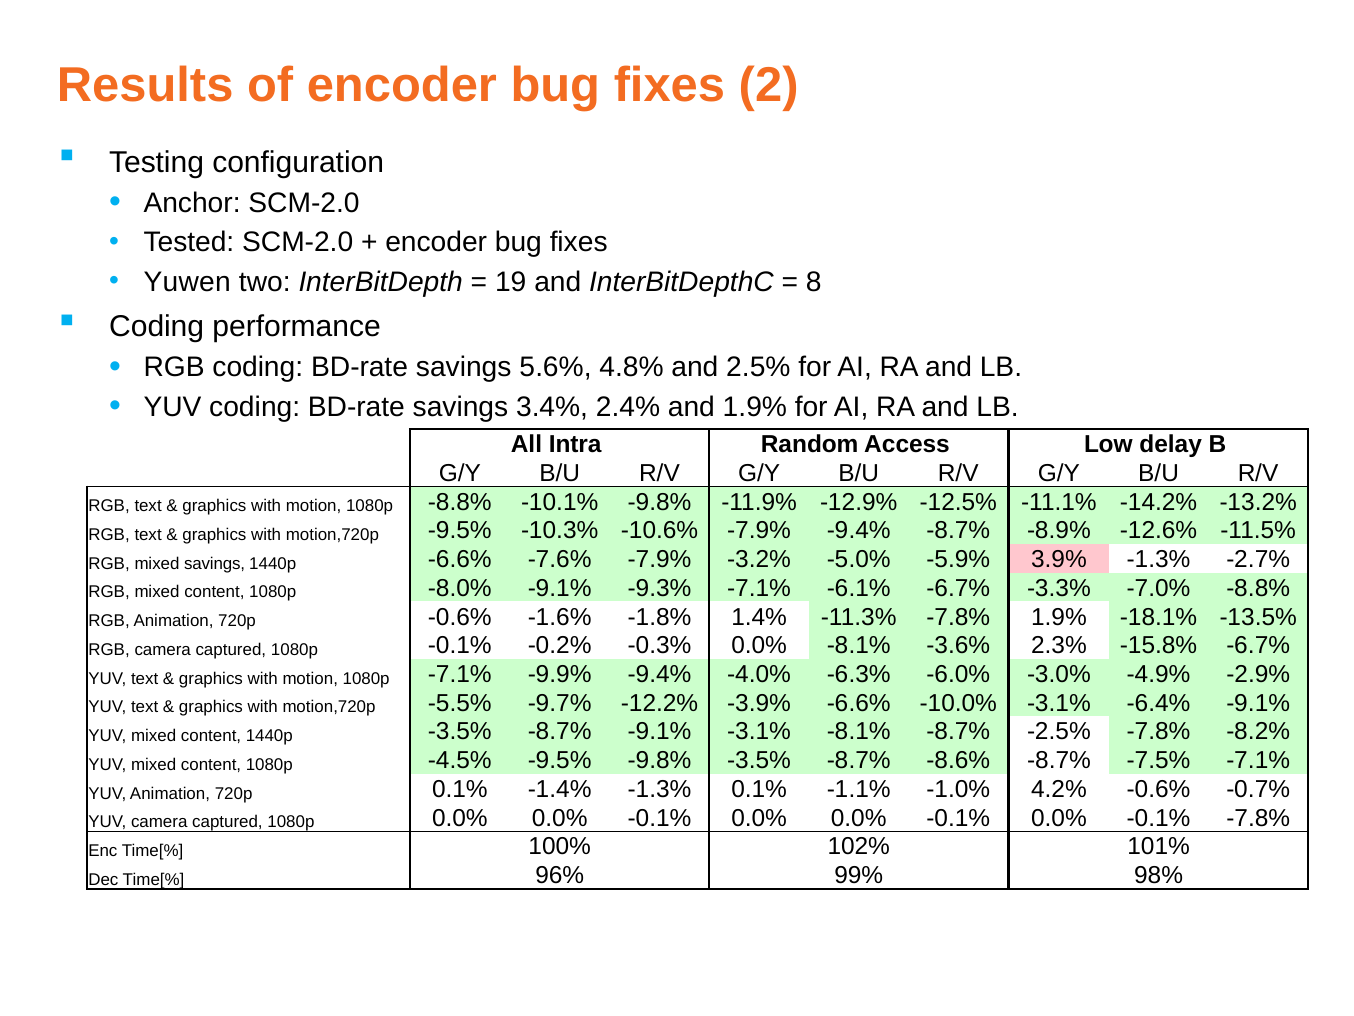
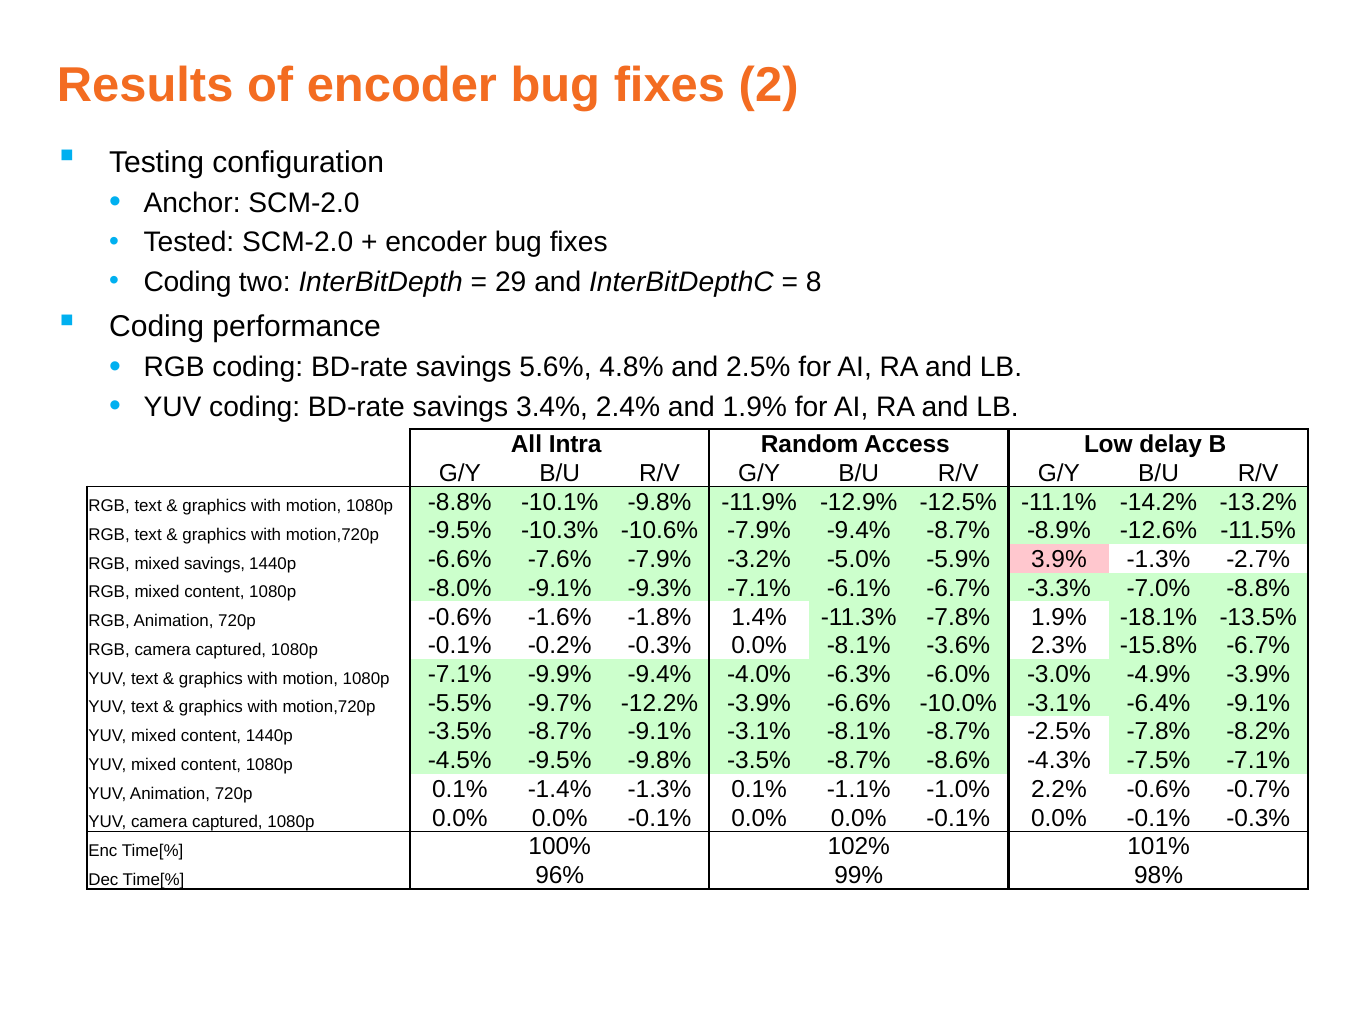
Yuwen at (187, 282): Yuwen -> Coding
19: 19 -> 29
-4.9% -2.9%: -2.9% -> -3.9%
-8.7% at (1059, 760): -8.7% -> -4.3%
4.2%: 4.2% -> 2.2%
-0.1% -7.8%: -7.8% -> -0.3%
